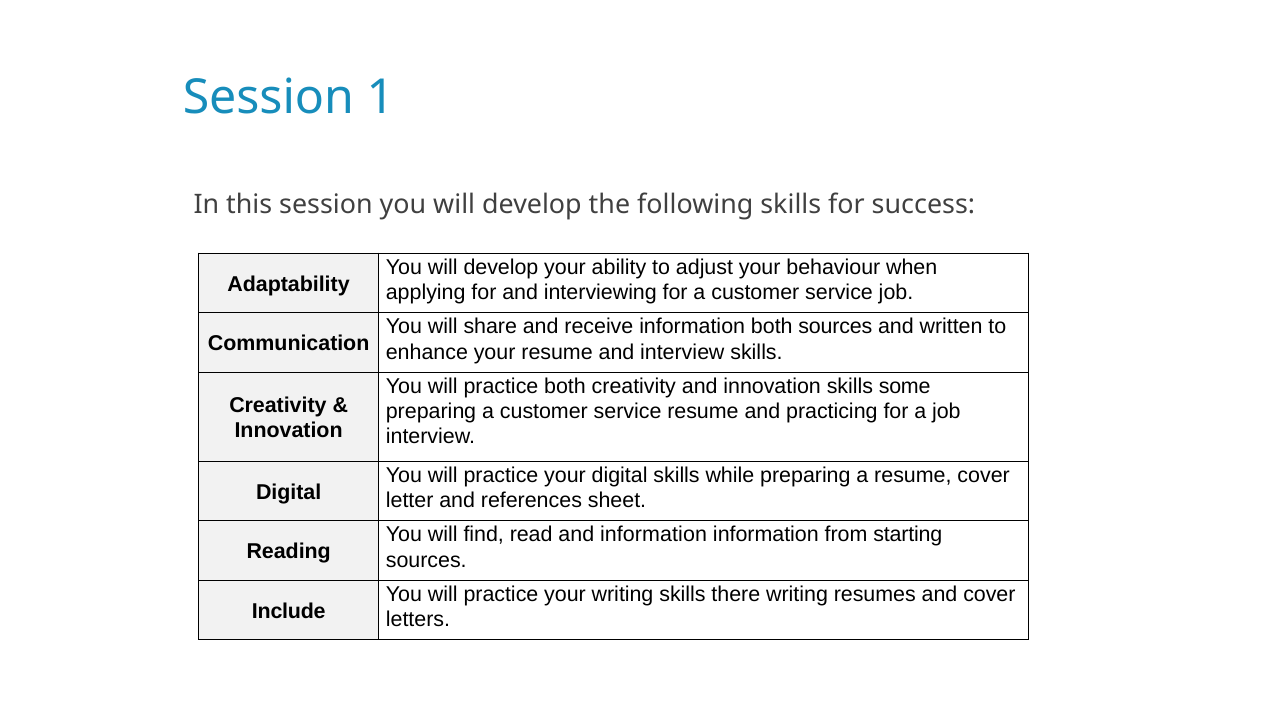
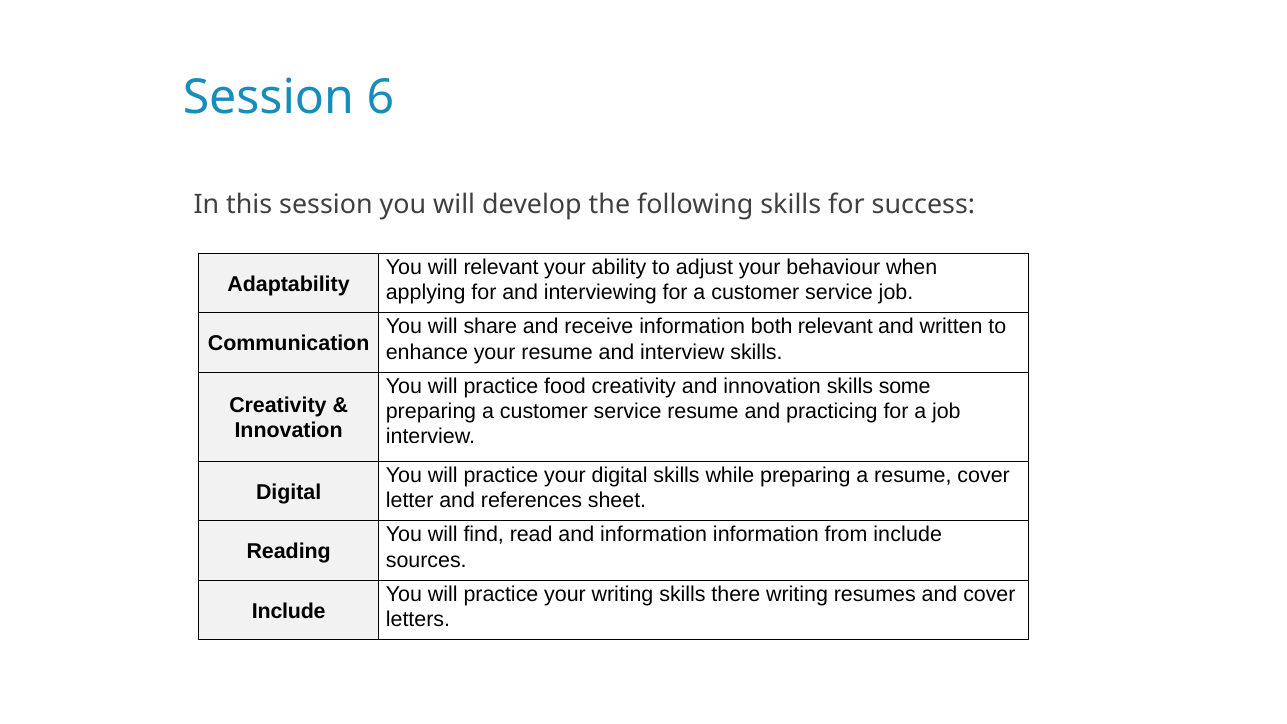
1: 1 -> 6
develop at (501, 267): develop -> relevant
both sources: sources -> relevant
practice both: both -> food
from starting: starting -> include
